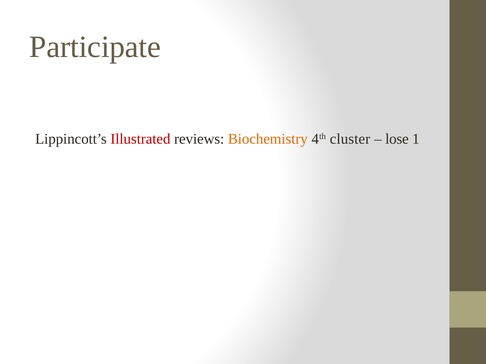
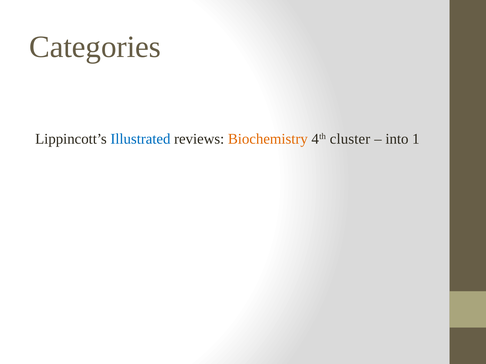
Participate: Participate -> Categories
Illustrated colour: red -> blue
lose: lose -> into
